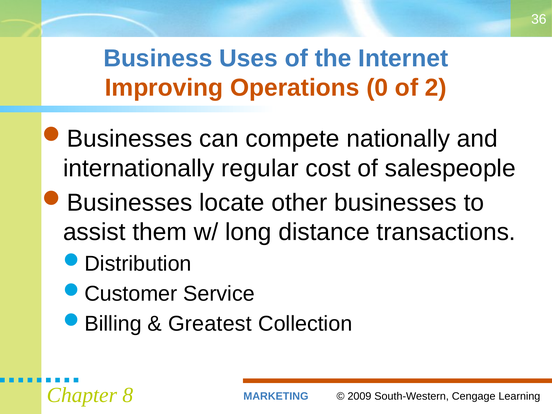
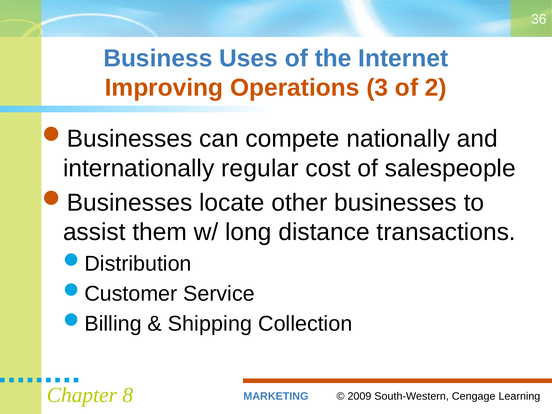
0: 0 -> 3
Greatest: Greatest -> Shipping
